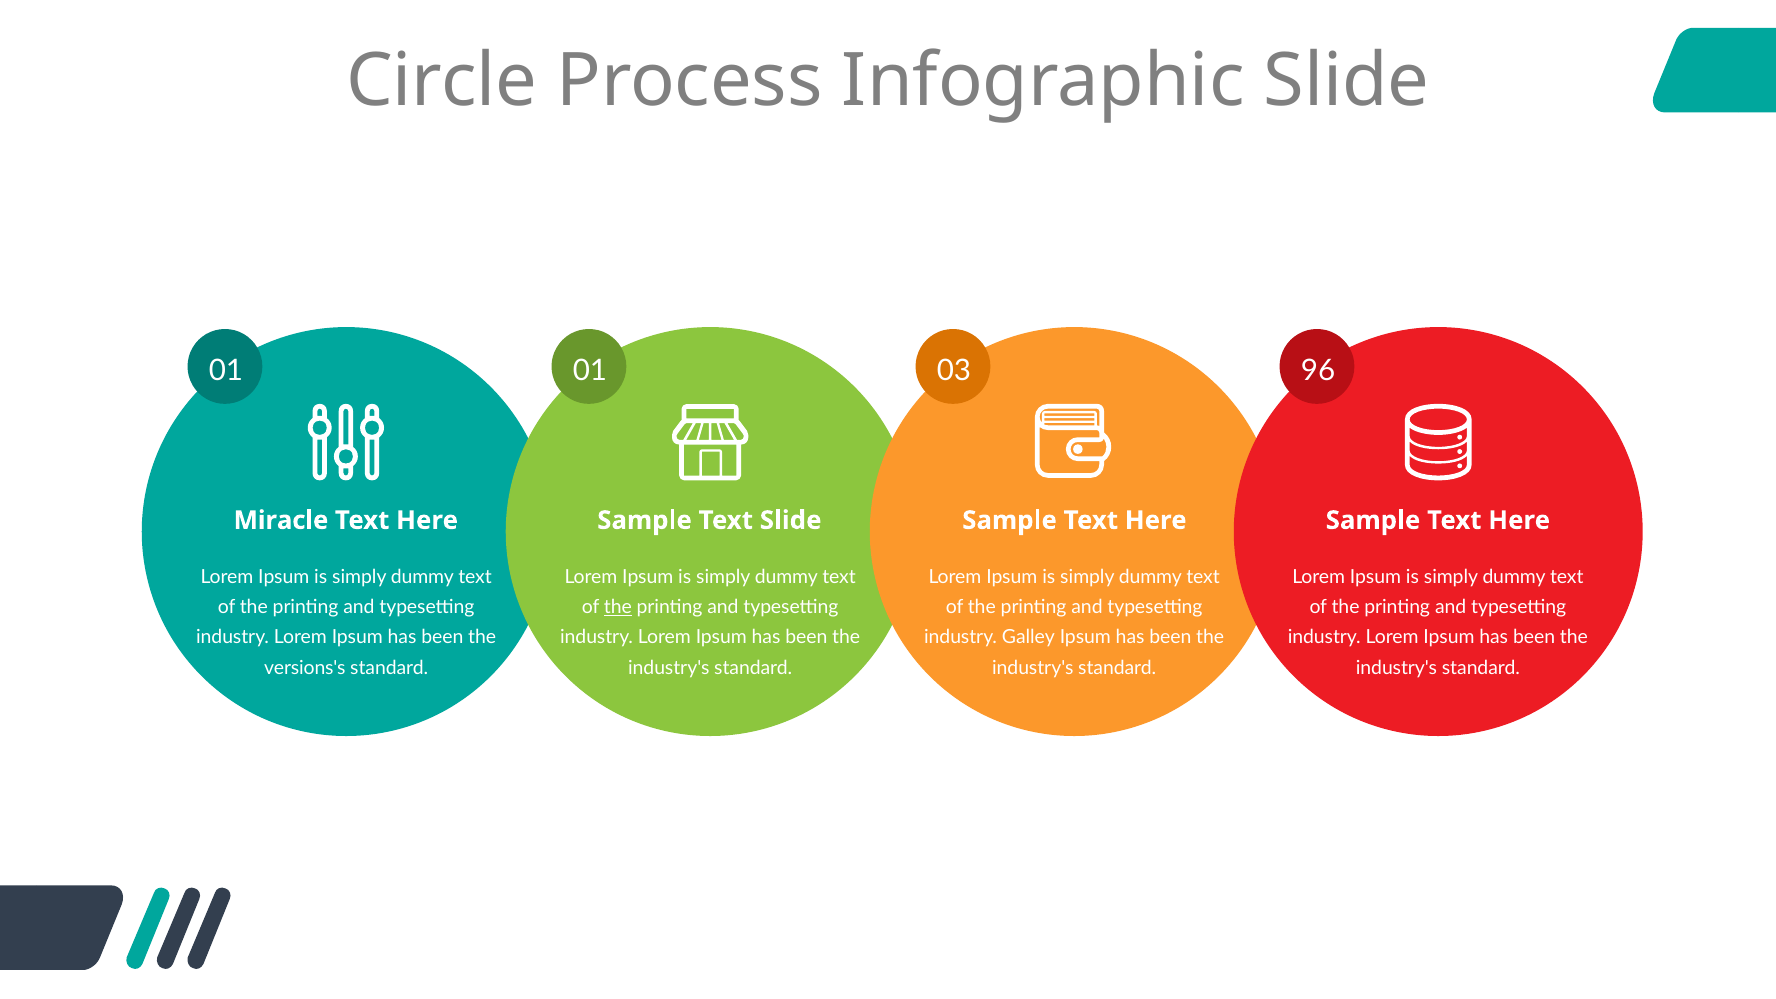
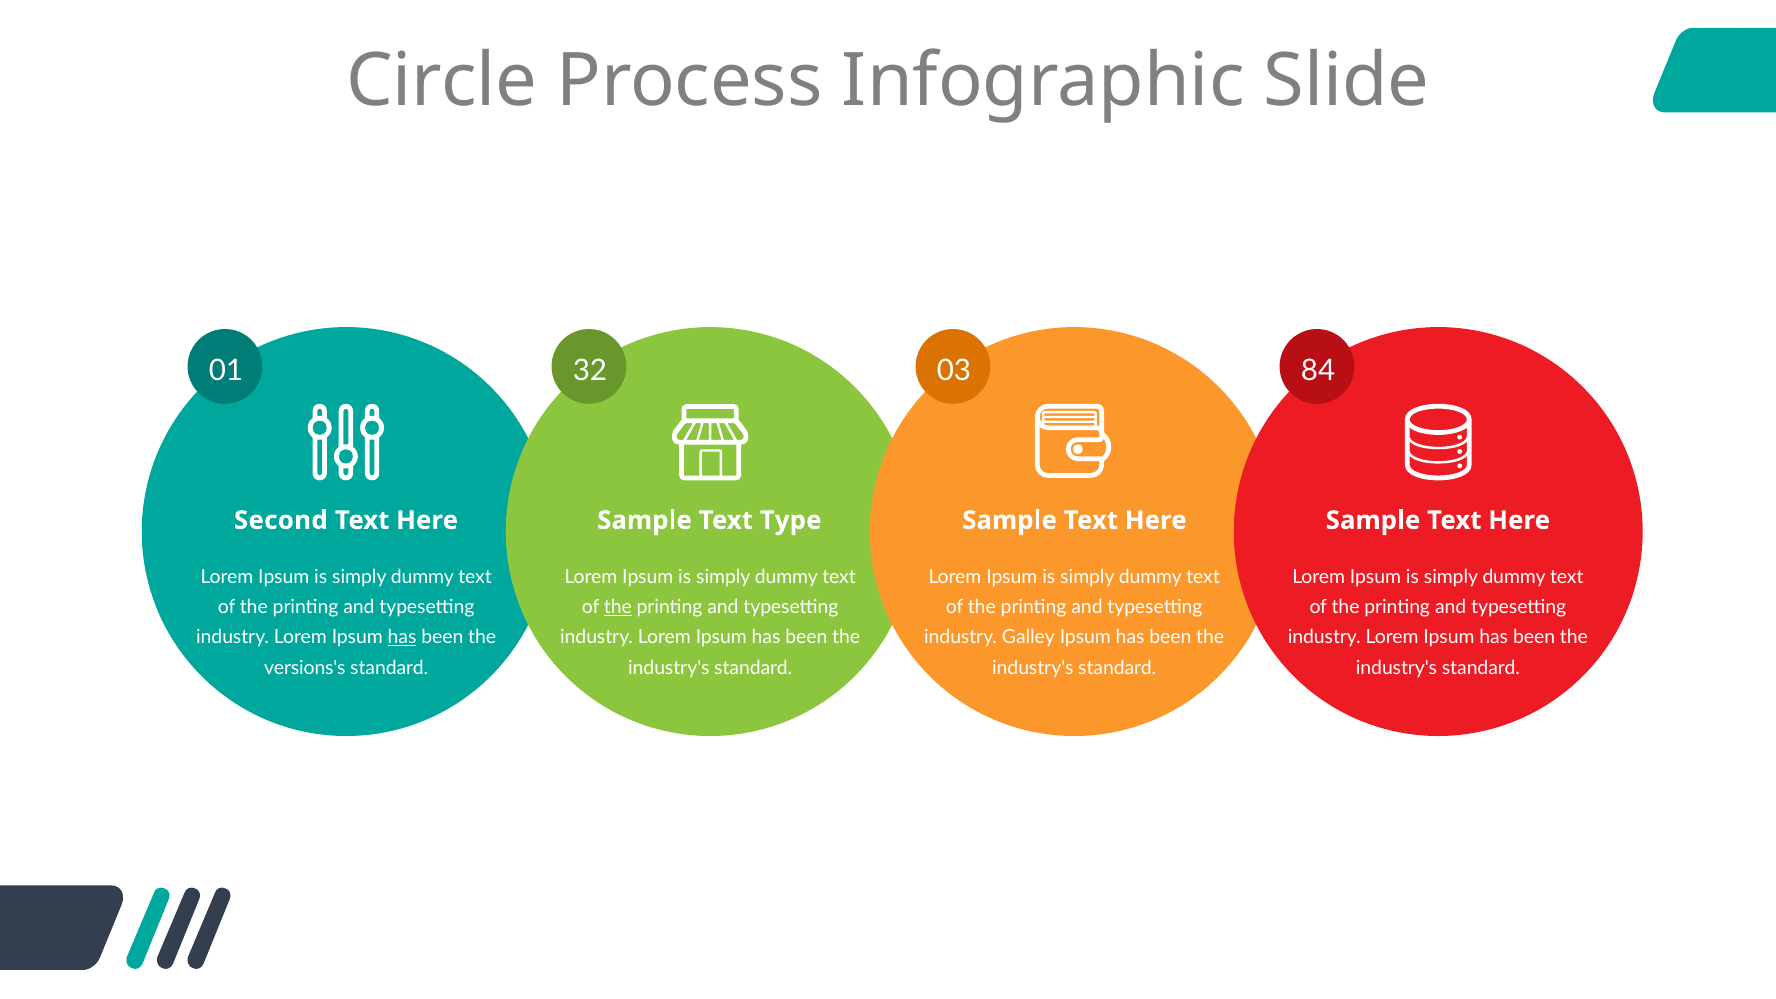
01 01: 01 -> 32
96: 96 -> 84
Miracle: Miracle -> Second
Text Slide: Slide -> Type
has at (402, 637) underline: none -> present
